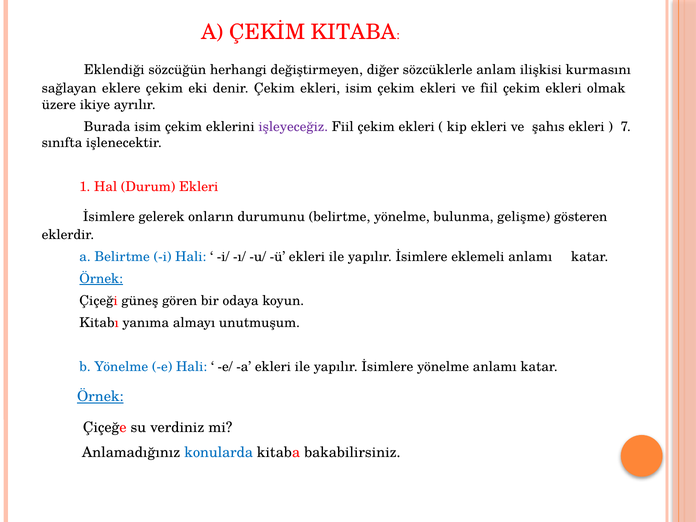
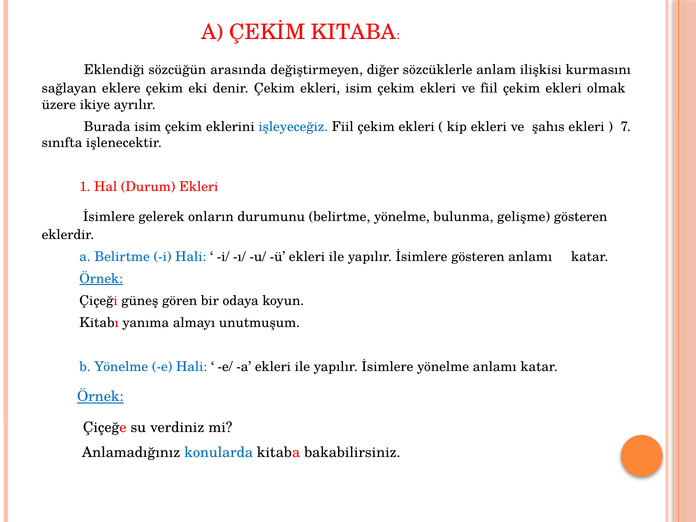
herhangi: herhangi -> arasında
işleyeceğiz colour: purple -> blue
İsimlere eklemeli: eklemeli -> gösteren
